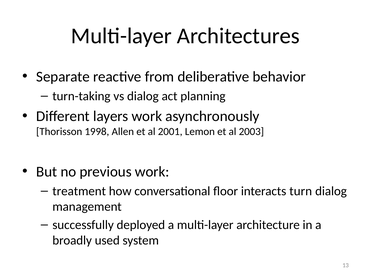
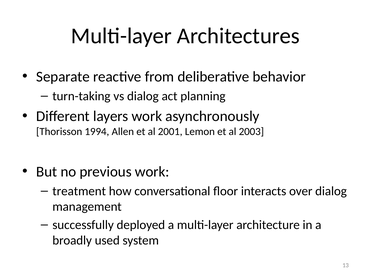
1998: 1998 -> 1994
turn: turn -> over
